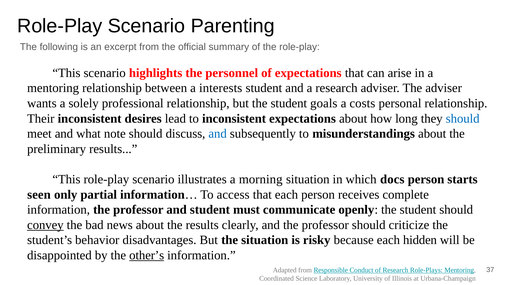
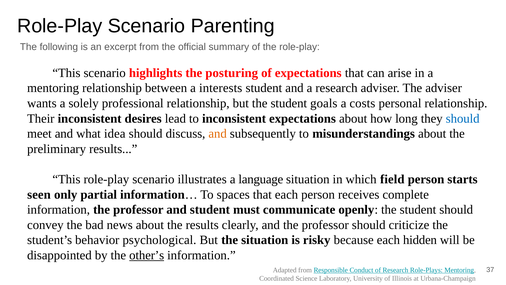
personnel: personnel -> posturing
note: note -> idea
and at (218, 134) colour: blue -> orange
morning: morning -> language
docs: docs -> field
access: access -> spaces
convey underline: present -> none
disadvantages: disadvantages -> psychological
